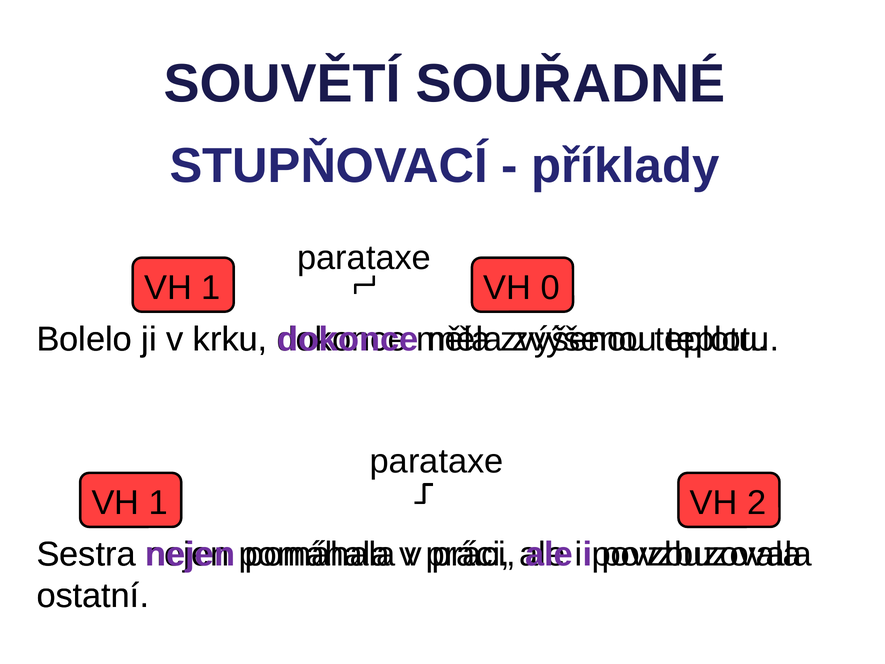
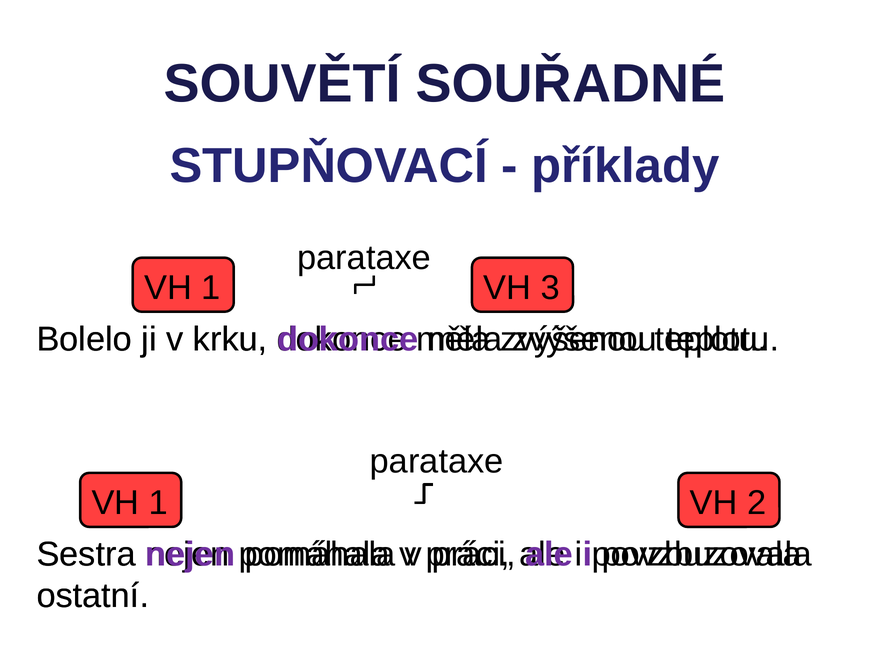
0: 0 -> 3
